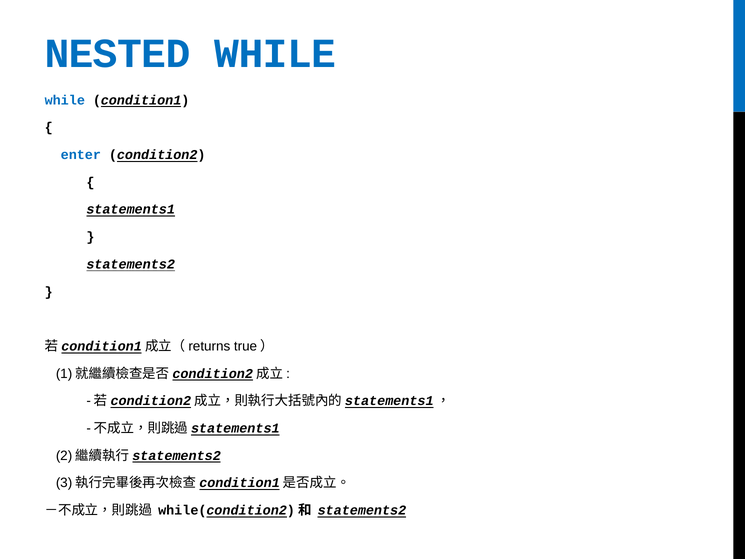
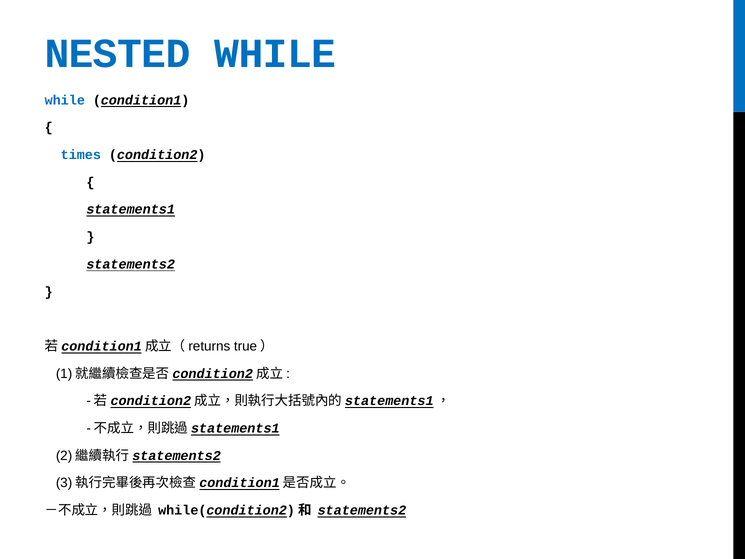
enter: enter -> times
